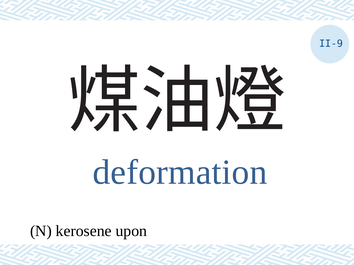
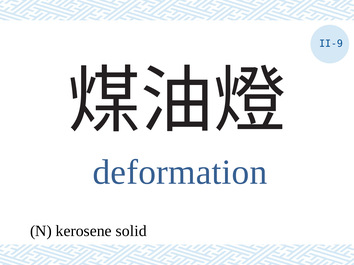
upon: upon -> solid
